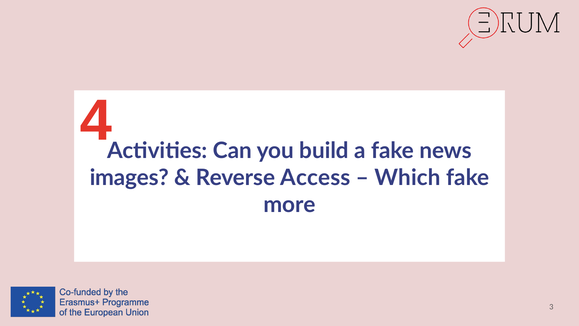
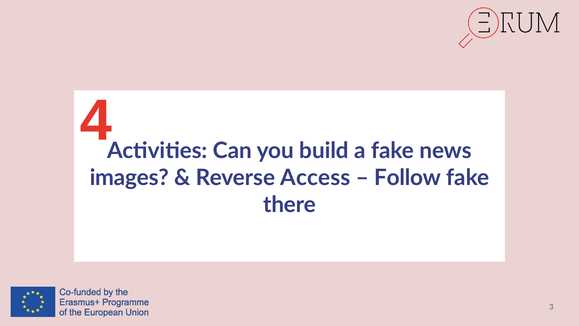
Which: Which -> Follow
more: more -> there
